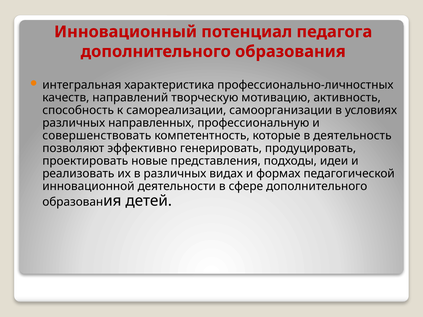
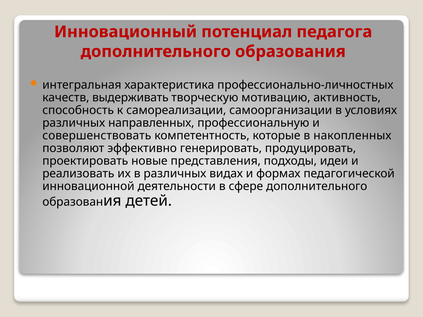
направлений: направлений -> выдерживать
деятельность: деятельность -> накопленных
